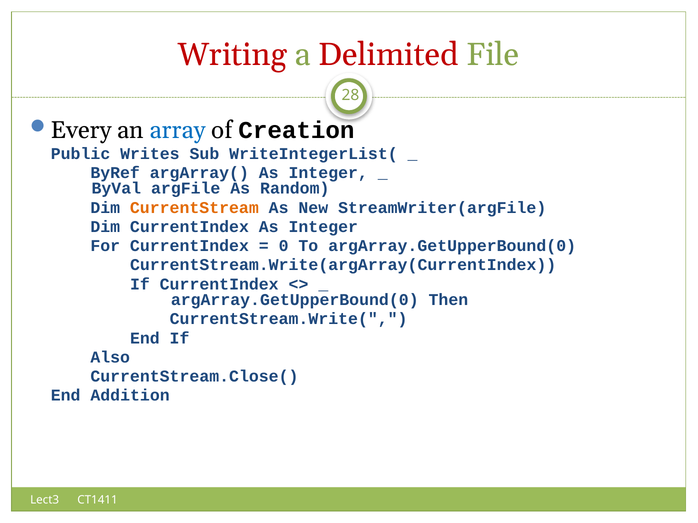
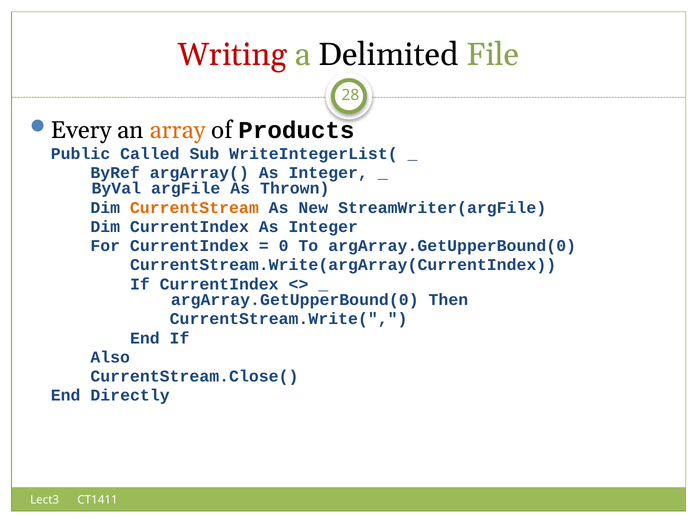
Delimited colour: red -> black
array colour: blue -> orange
Creation: Creation -> Products
Writes: Writes -> Called
Random: Random -> Thrown
Addition: Addition -> Directly
